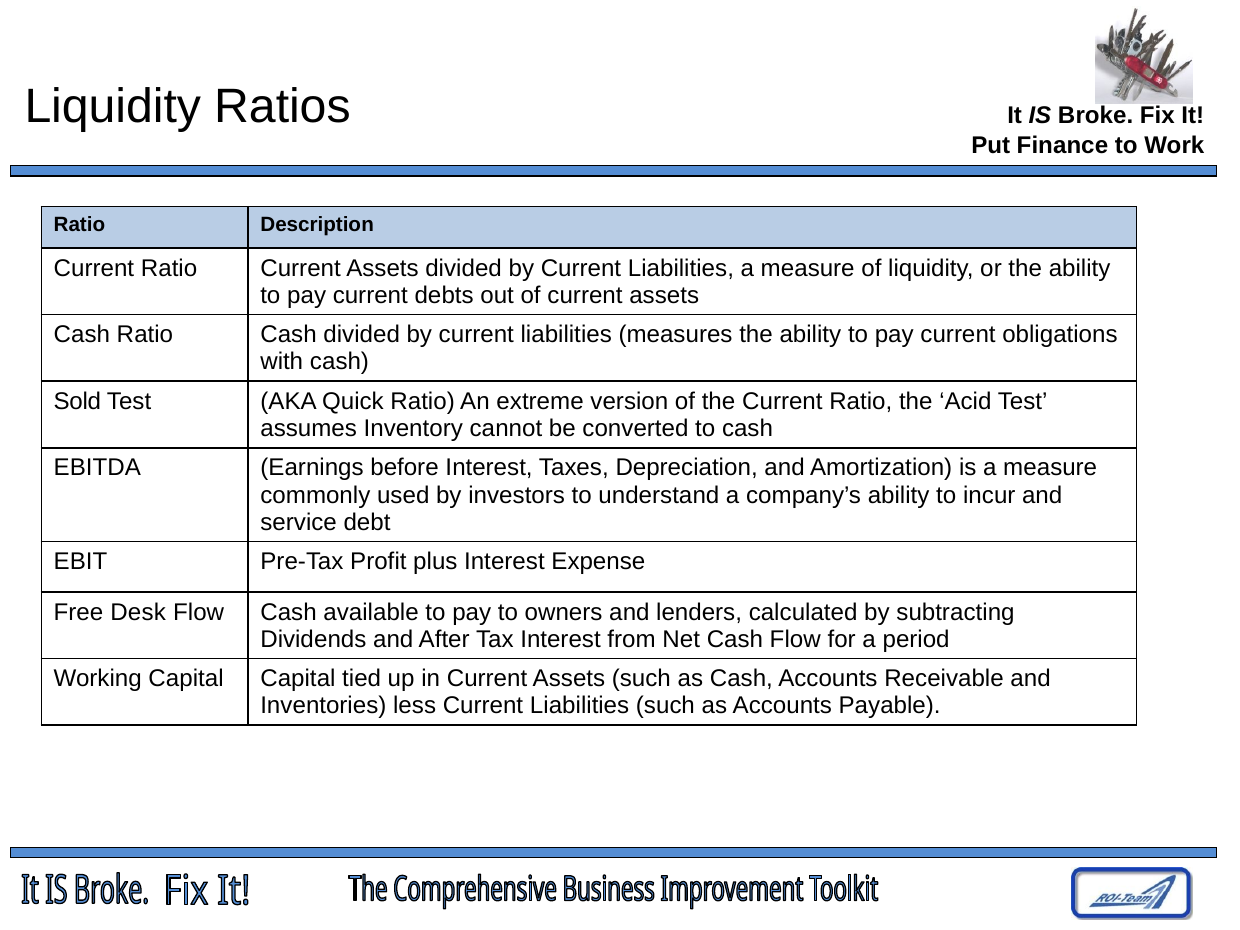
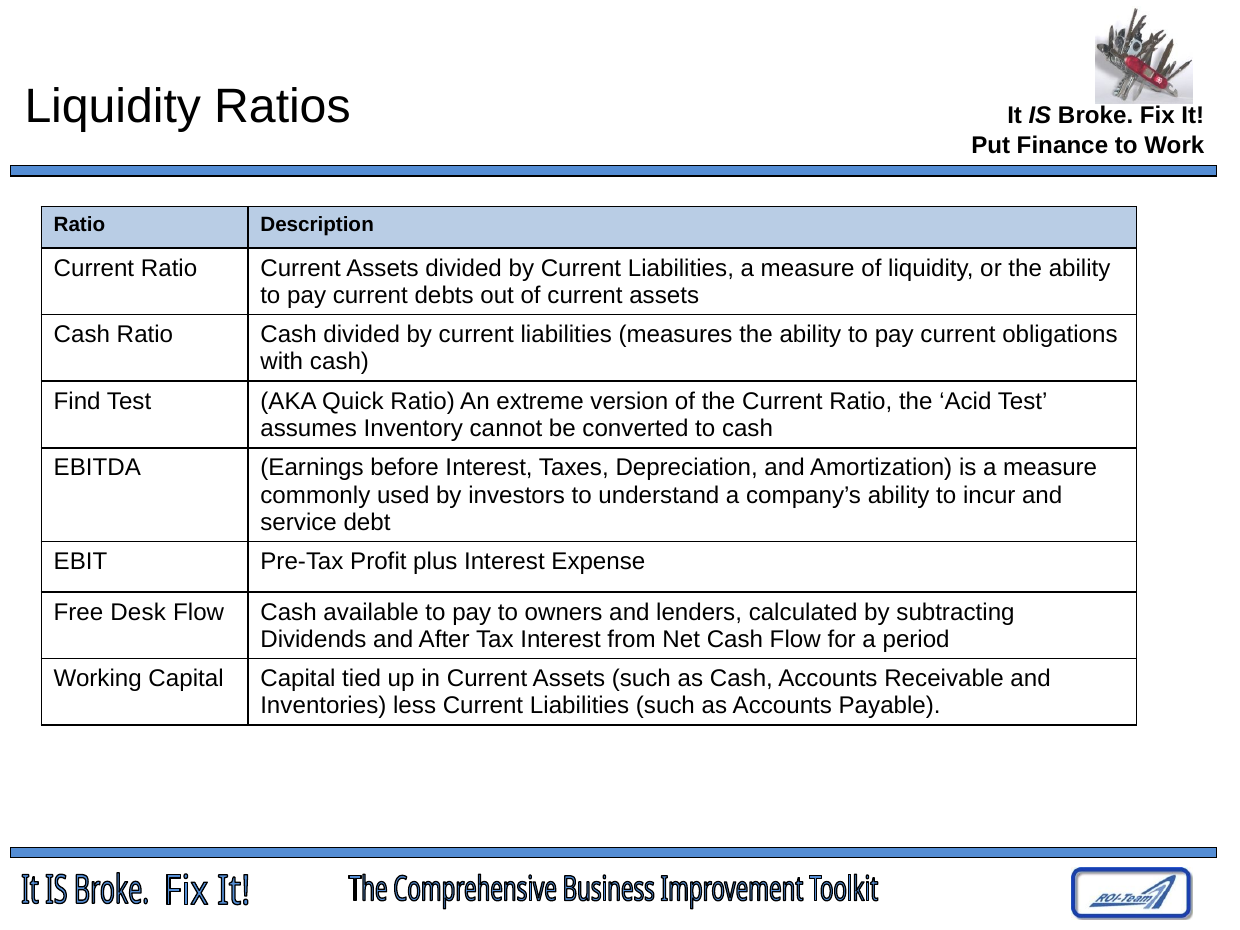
Sold: Sold -> Find
